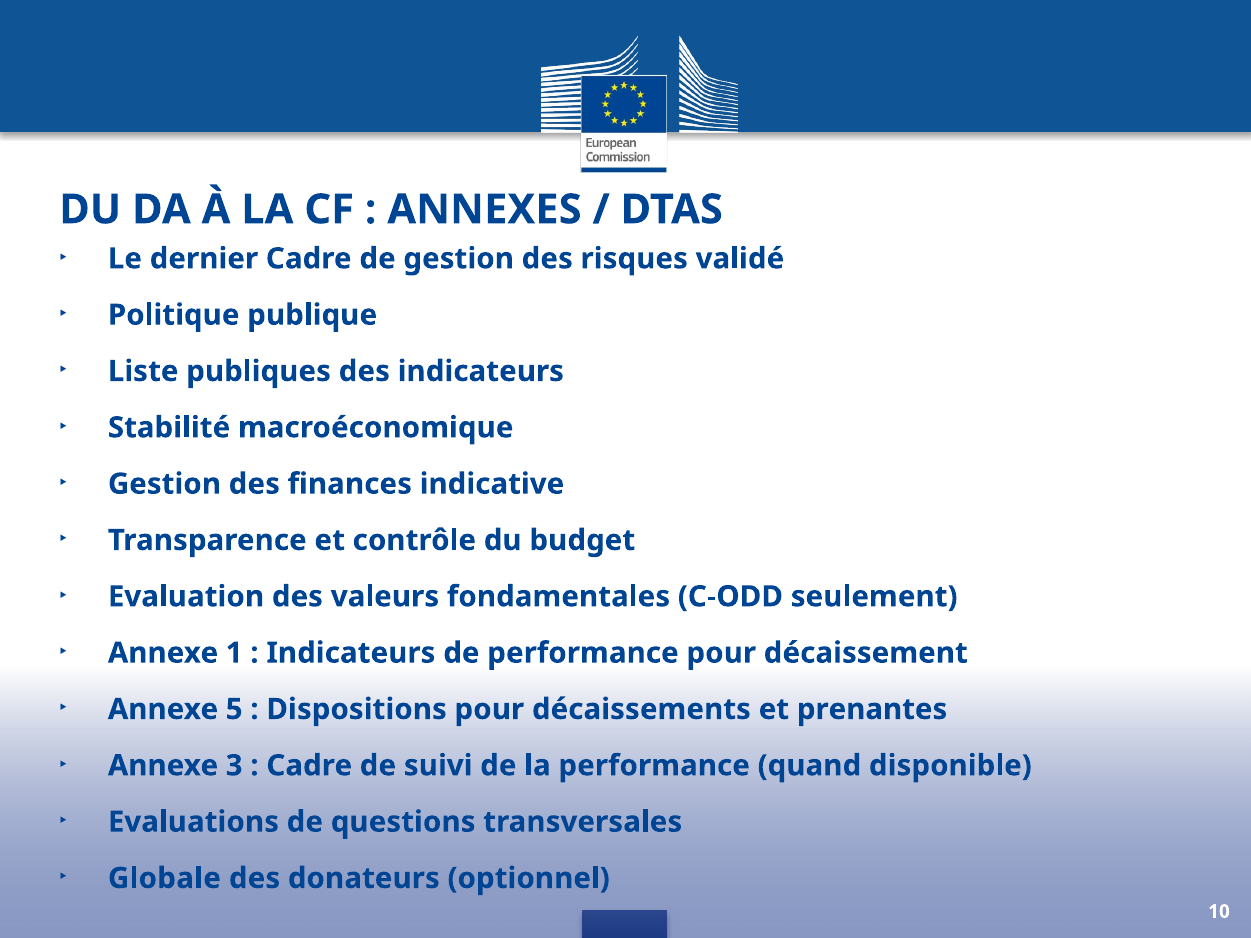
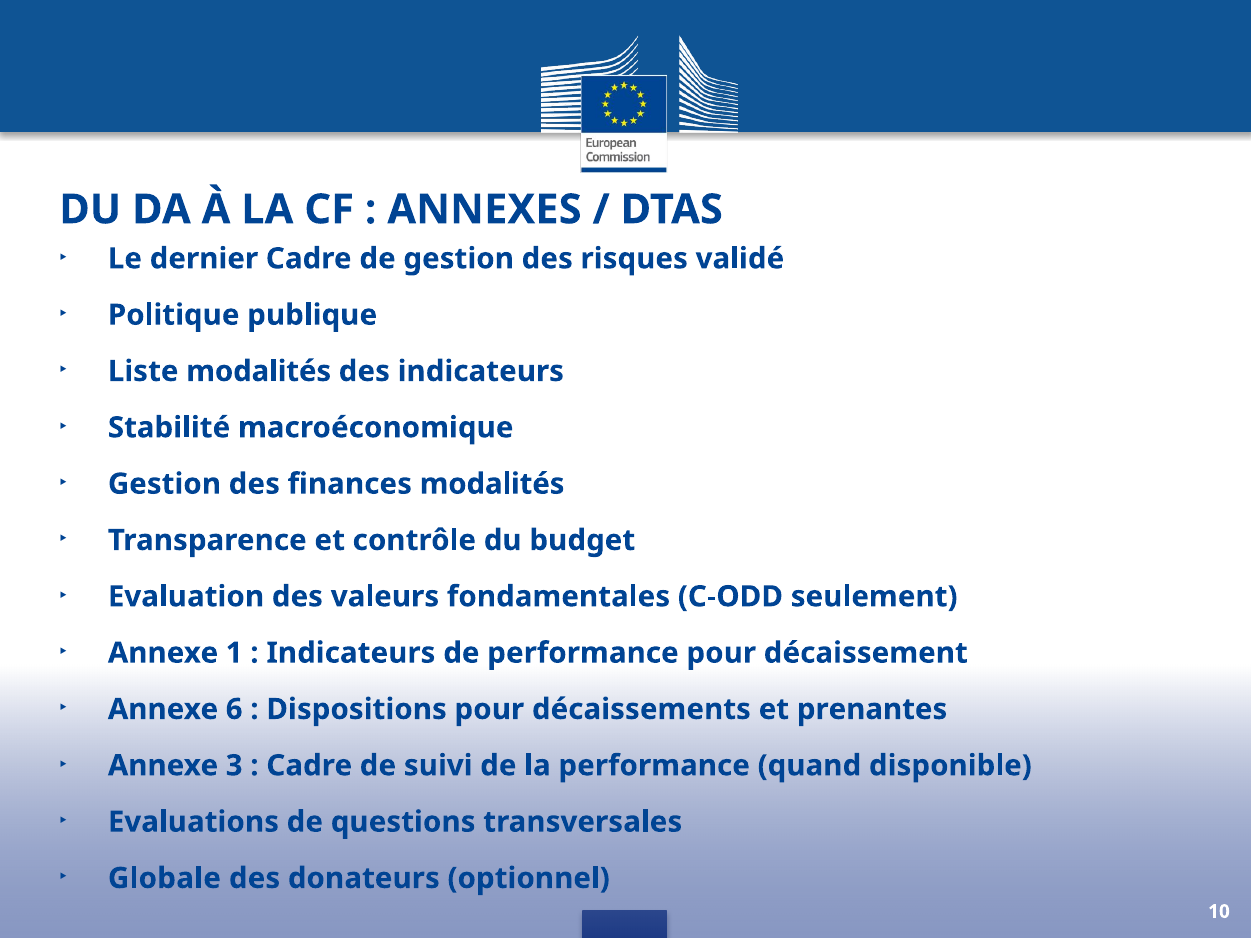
Liste publiques: publiques -> modalités
finances indicative: indicative -> modalités
5: 5 -> 6
